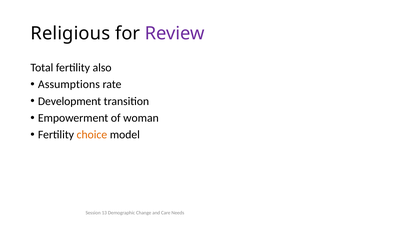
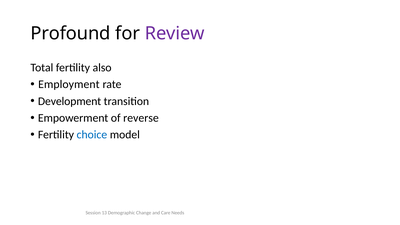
Religious: Religious -> Profound
Assumptions: Assumptions -> Employment
woman: woman -> reverse
choice colour: orange -> blue
